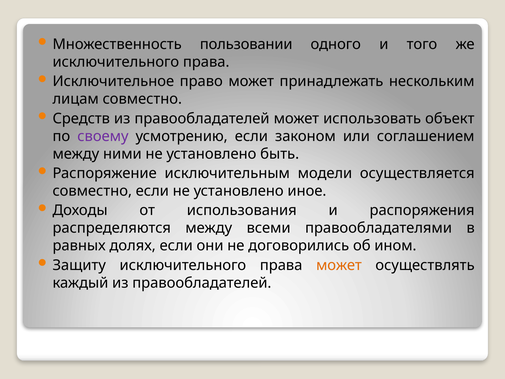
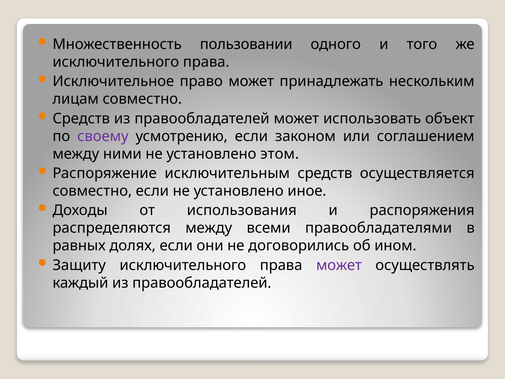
быть: быть -> этом
исключительным модели: модели -> средств
может at (339, 265) colour: orange -> purple
